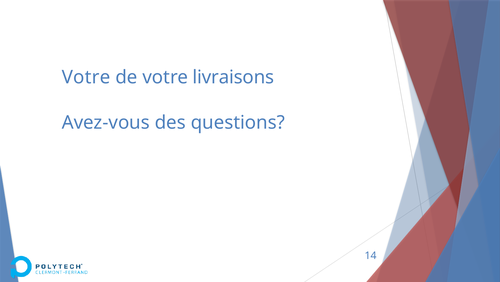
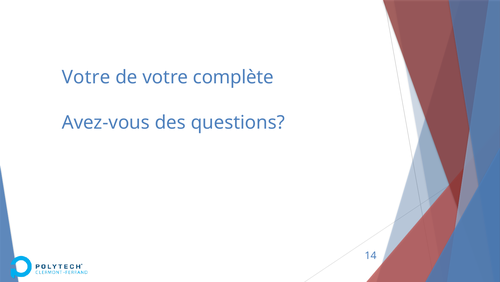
livraisons: livraisons -> complète
